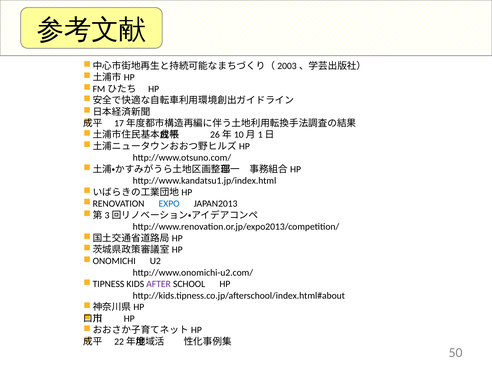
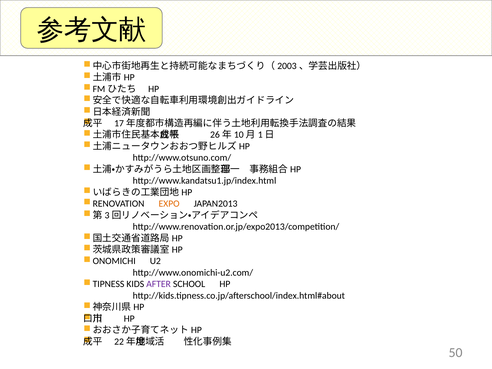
EXPO colour: blue -> orange
